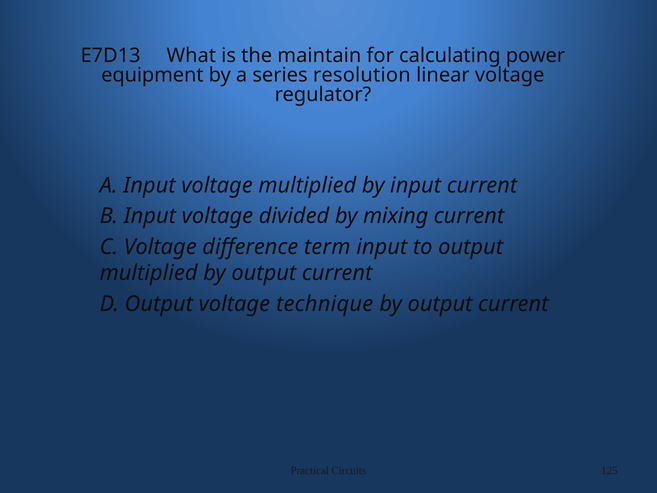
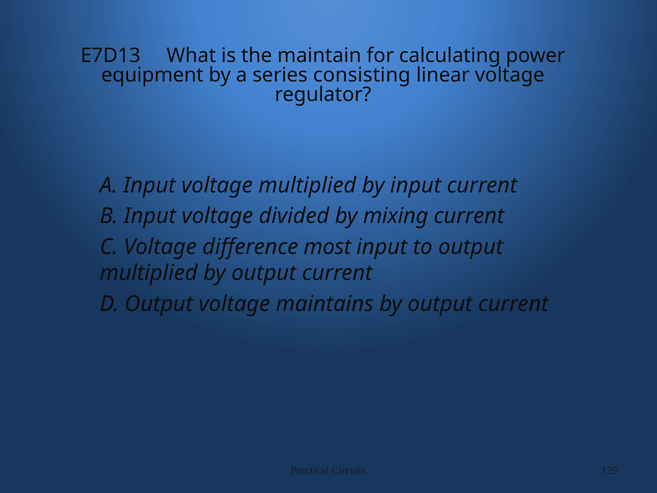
resolution: resolution -> consisting
term: term -> most
technique: technique -> maintains
